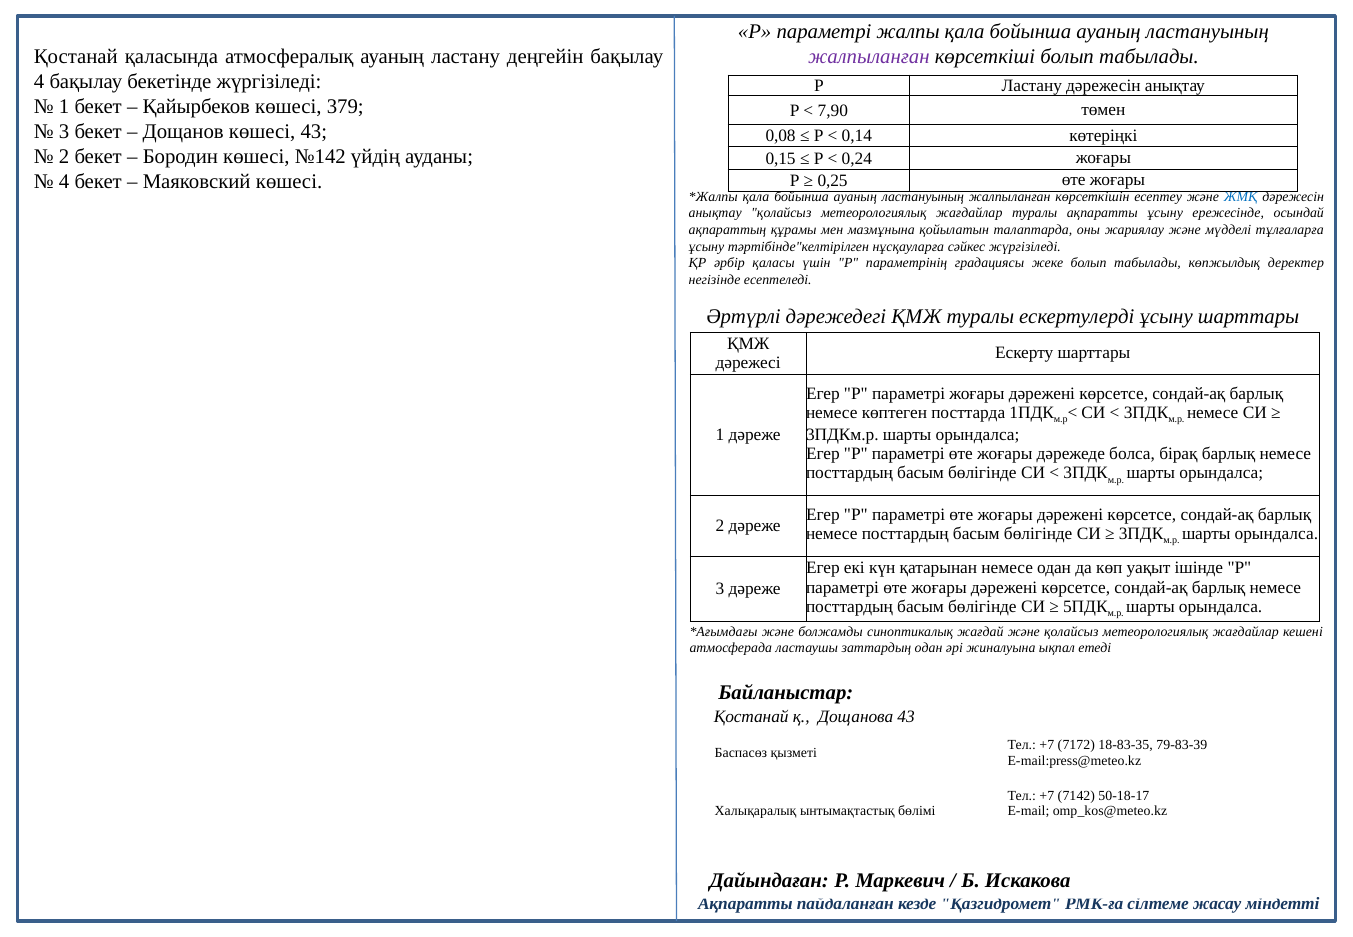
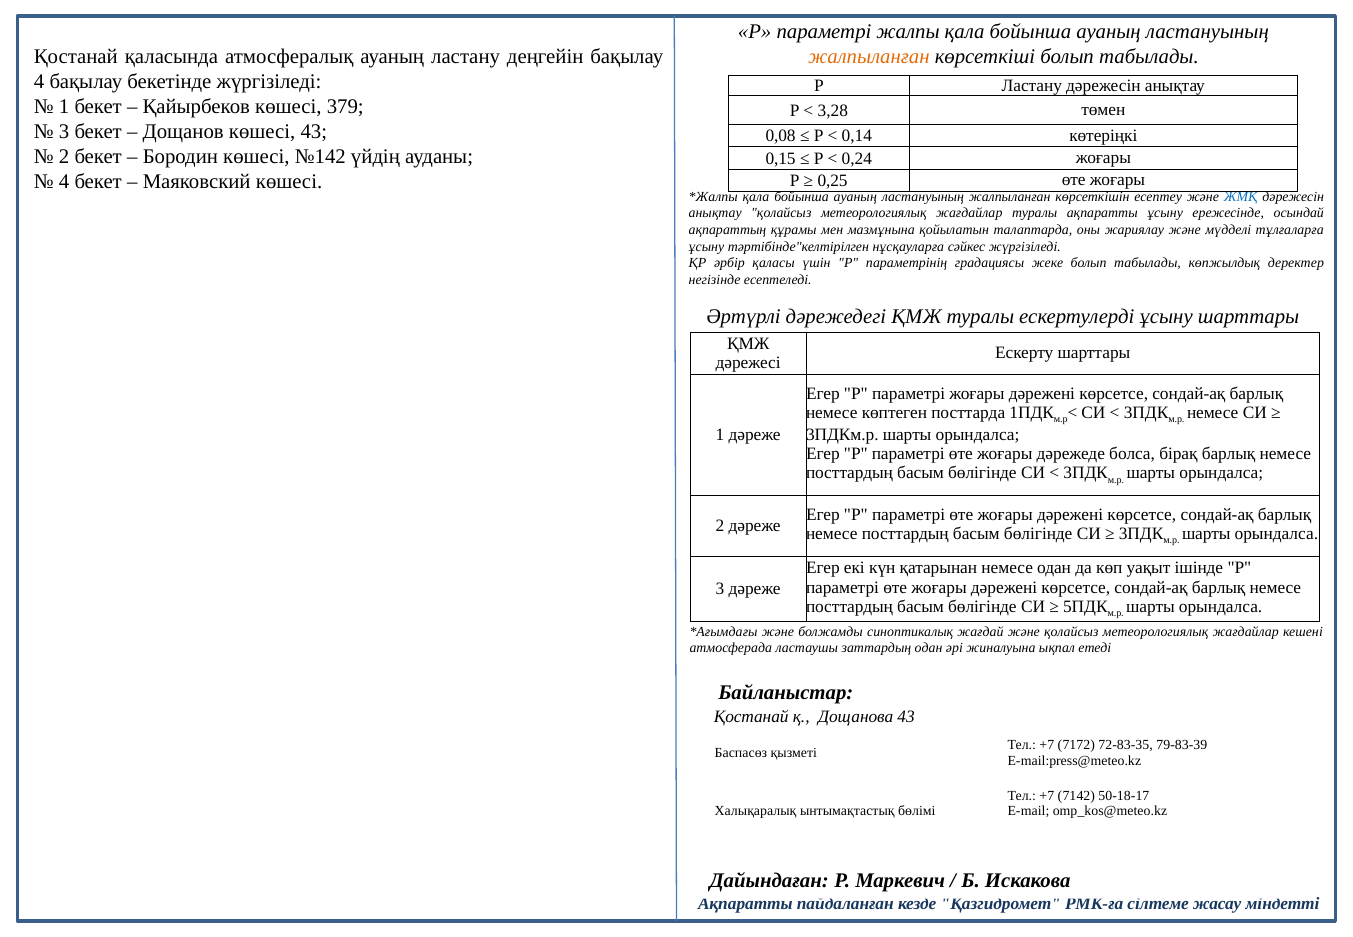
жалпыланған at (869, 57) colour: purple -> orange
7,90: 7,90 -> 3,28
18-83-35: 18-83-35 -> 72-83-35
